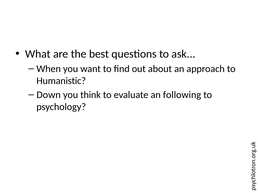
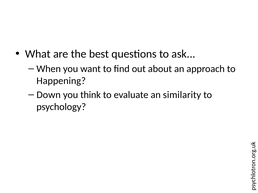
Humanistic: Humanistic -> Happening
following: following -> similarity
